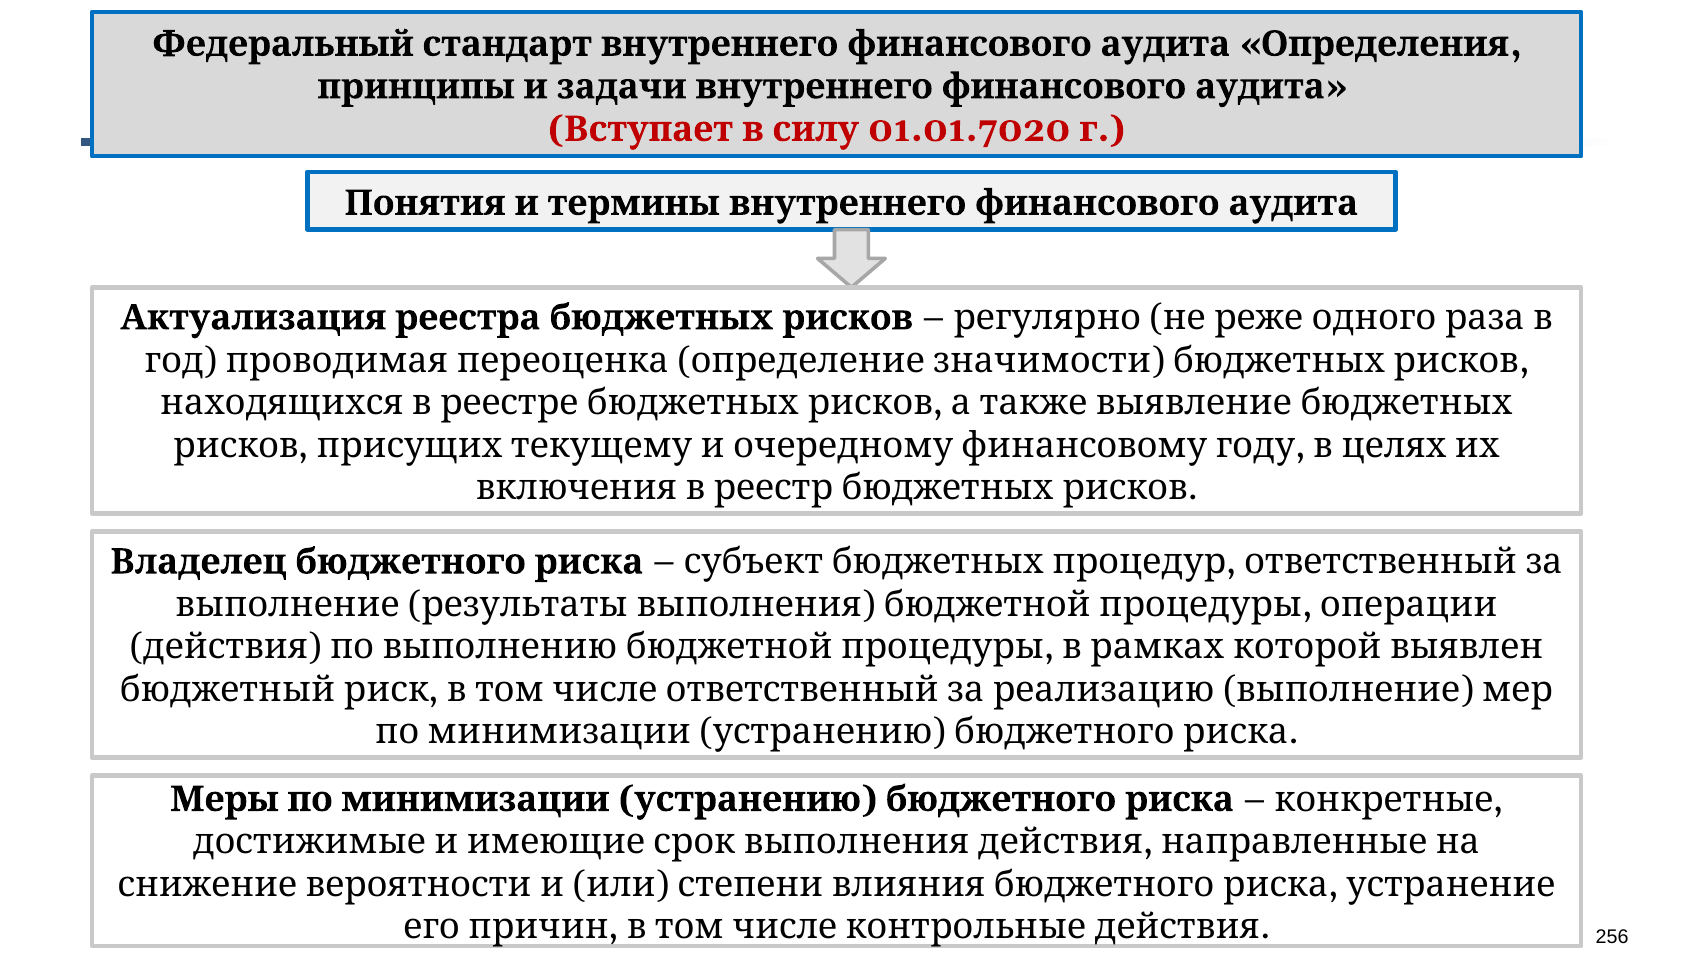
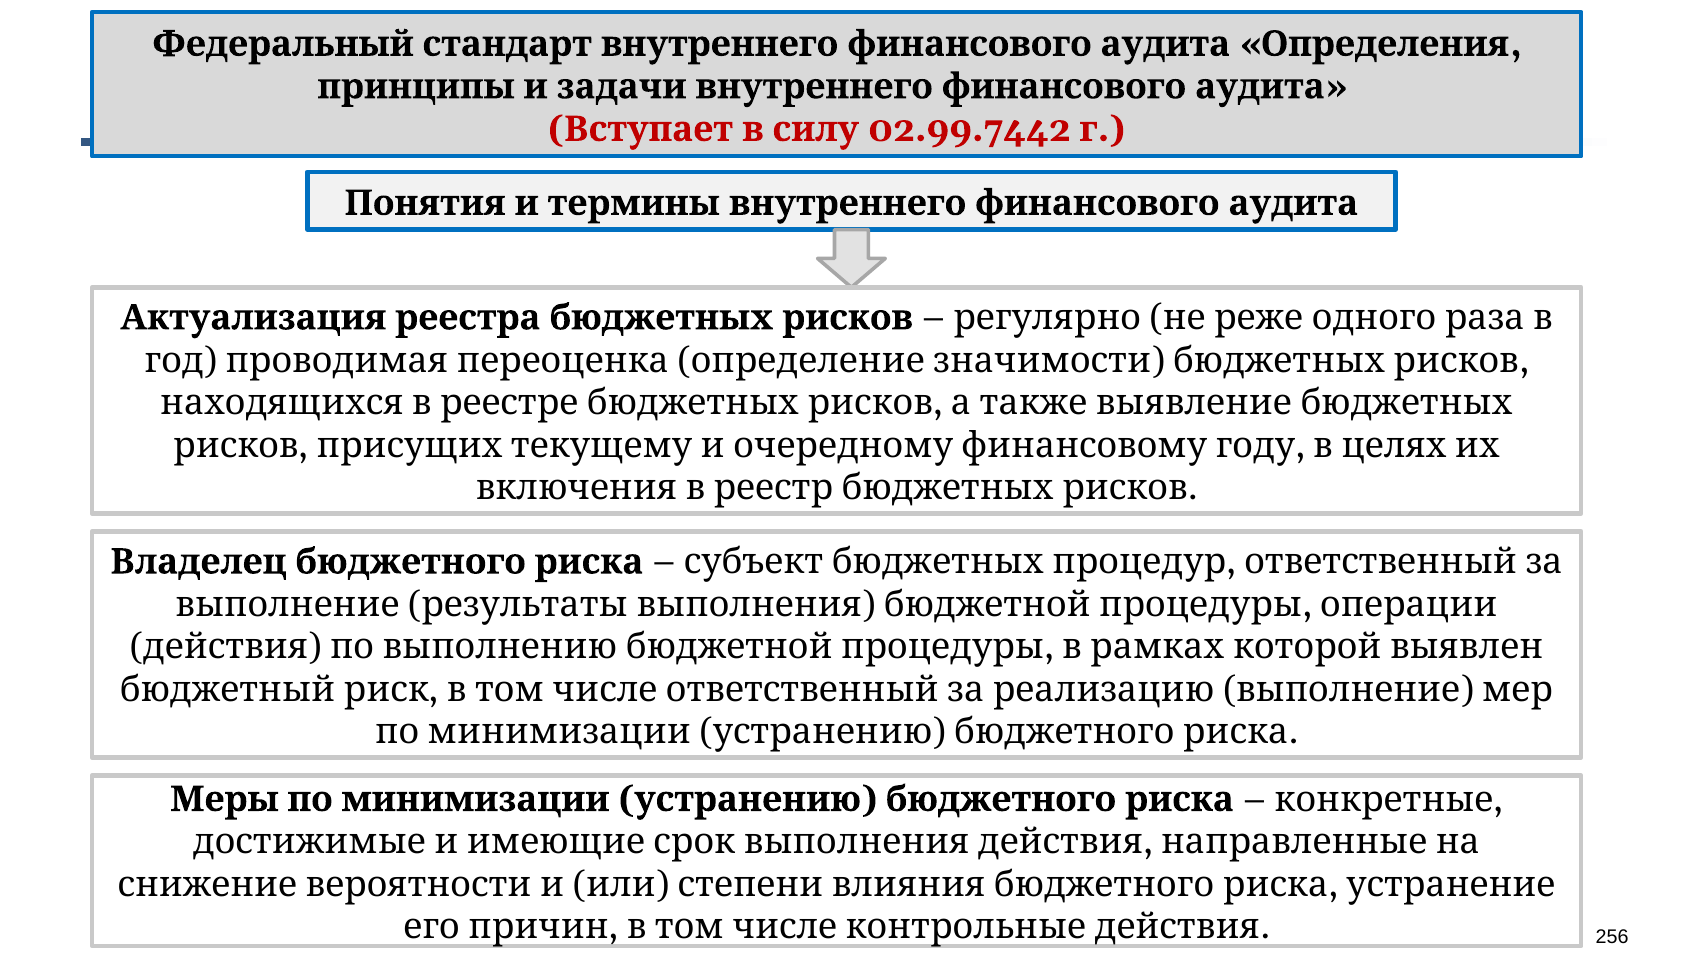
01.01.7020: 01.01.7020 -> 02.99.7442
